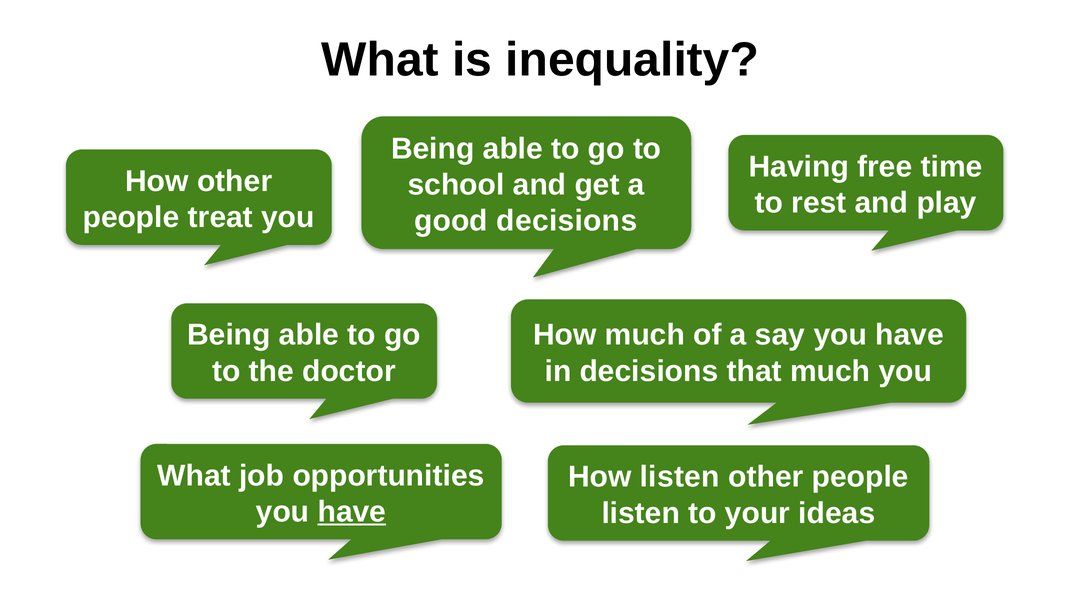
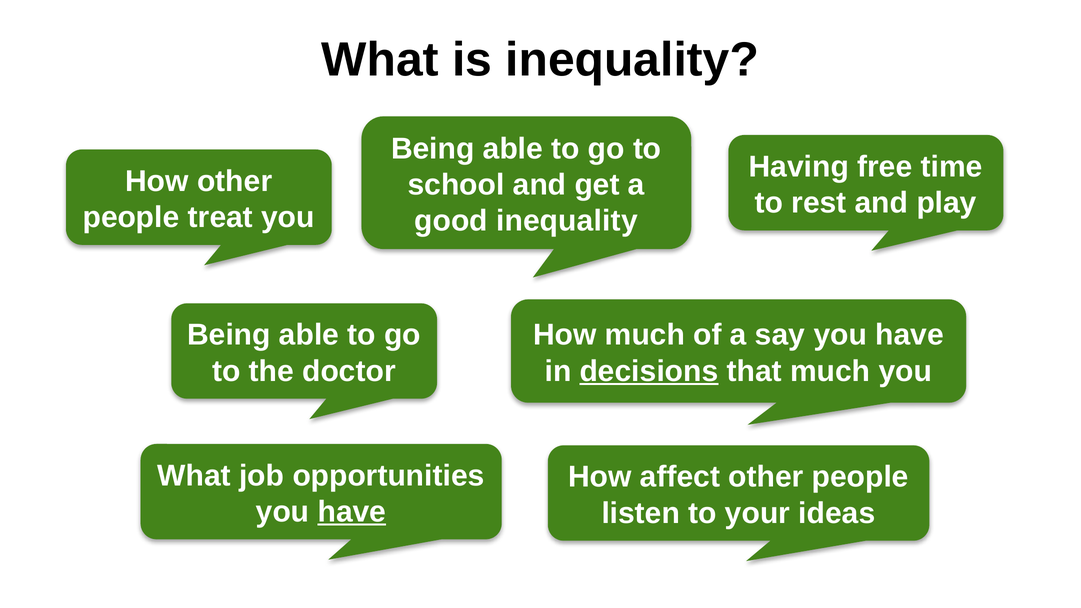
good decisions: decisions -> inequality
decisions at (649, 371) underline: none -> present
How listen: listen -> affect
